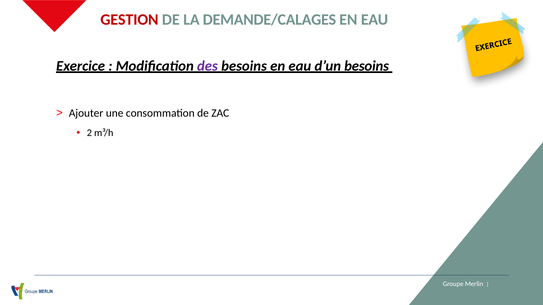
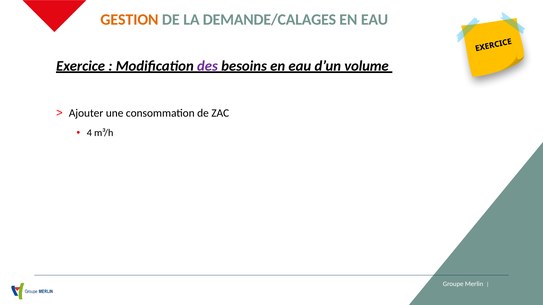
GESTION colour: red -> orange
d’un besoins: besoins -> volume
2: 2 -> 4
